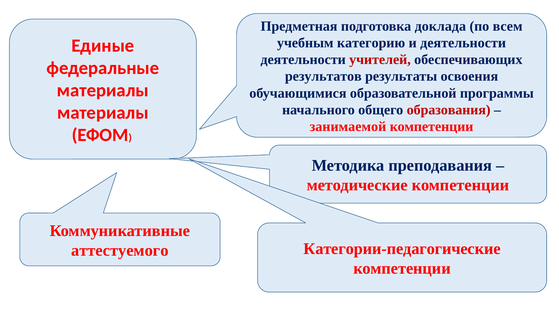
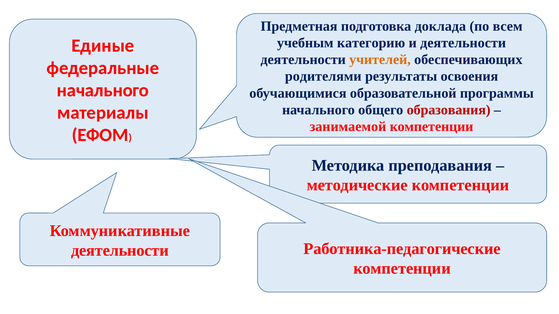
учителей colour: red -> orange
результатов: результатов -> родителями
материалы at (103, 91): материалы -> начального
Категории-педагогические: Категории-педагогические -> Работника-педагогические
аттестуемого at (120, 251): аттестуемого -> деятельности
